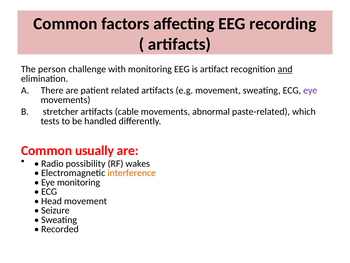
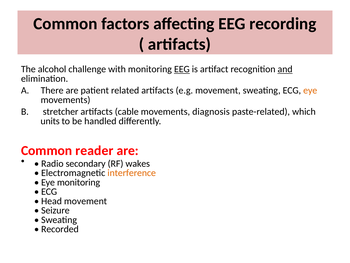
person: person -> alcohol
EEG at (182, 69) underline: none -> present
eye at (310, 90) colour: purple -> orange
abnormal: abnormal -> diagnosis
tests: tests -> units
usually: usually -> reader
possibility: possibility -> secondary
